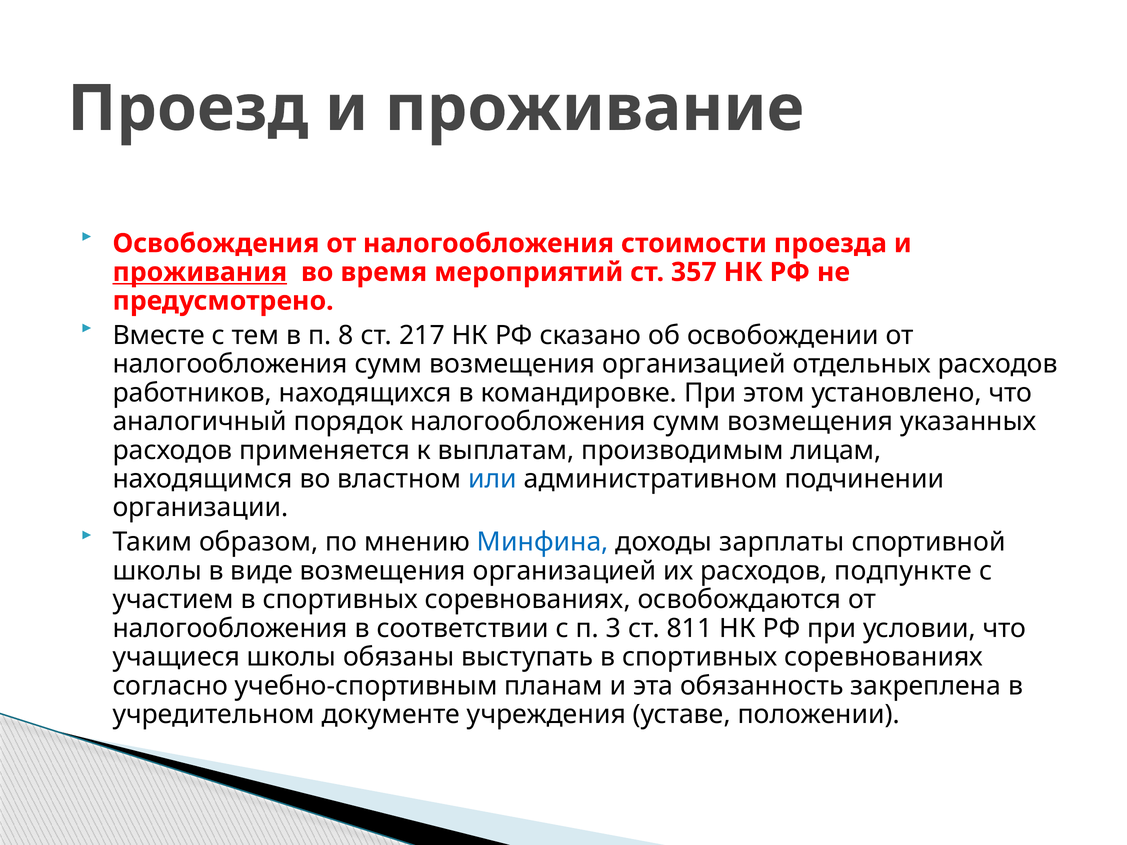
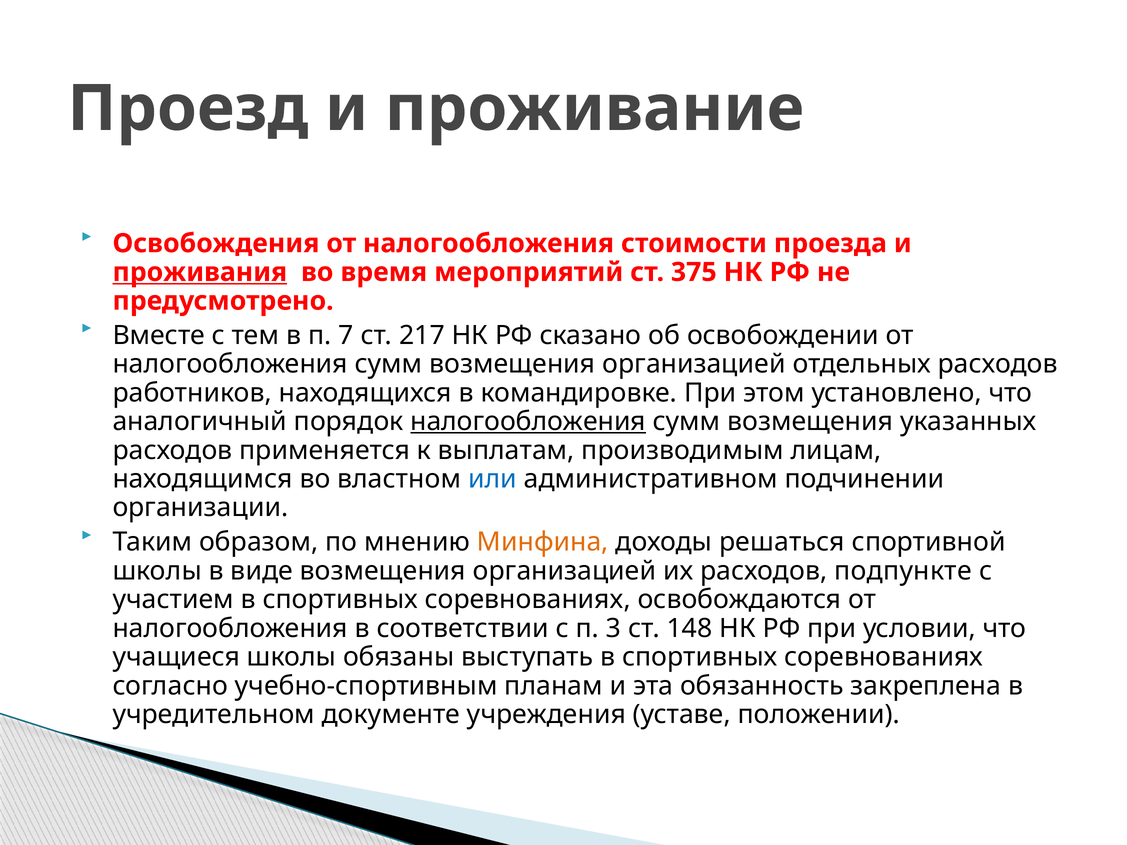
357: 357 -> 375
8: 8 -> 7
налогообложения at (528, 422) underline: none -> present
Минфина colour: blue -> orange
зарплаты: зарплаты -> решаться
811: 811 -> 148
